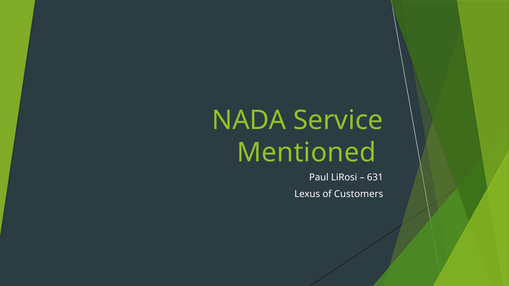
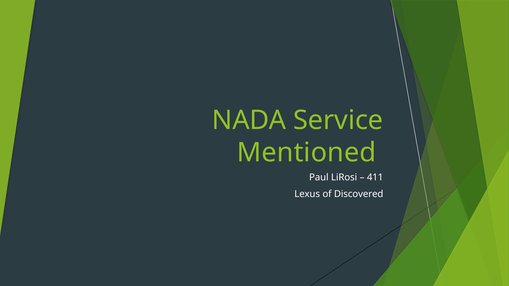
631: 631 -> 411
Customers: Customers -> Discovered
